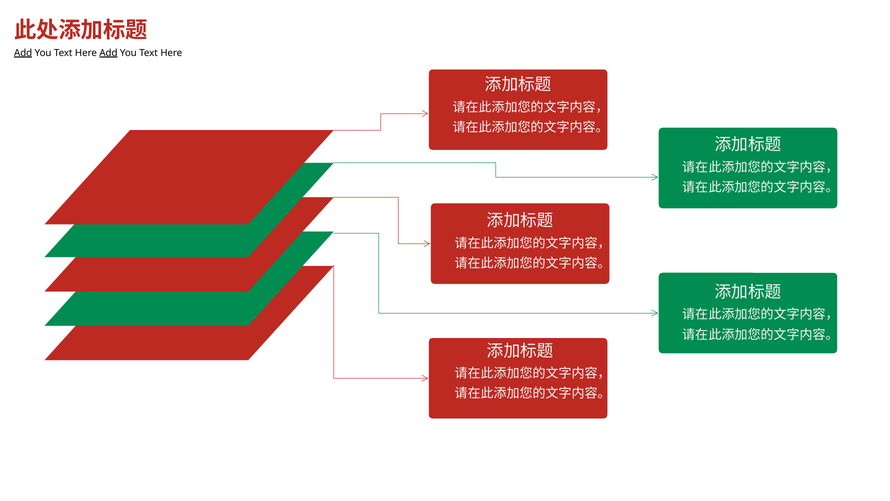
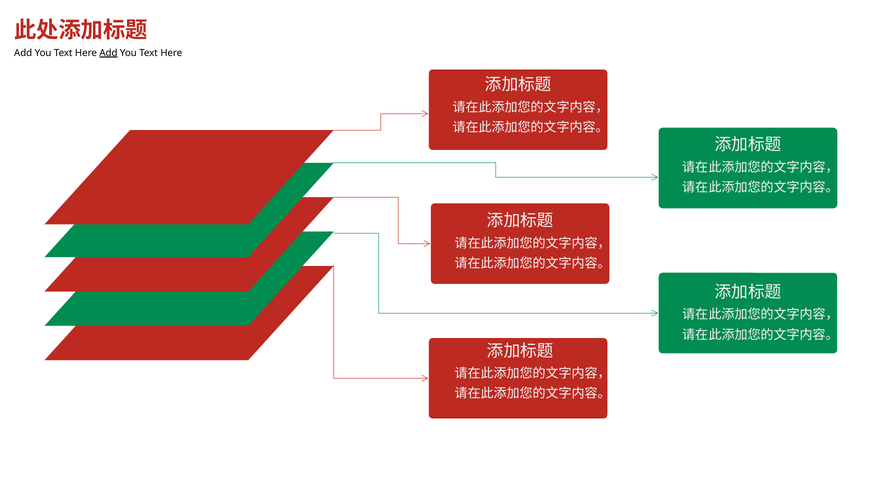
Add at (23, 53) underline: present -> none
